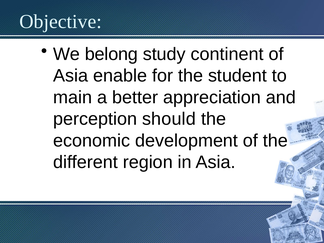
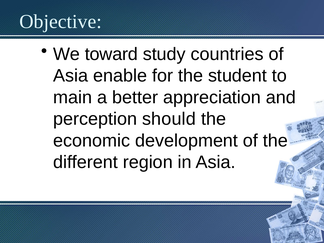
belong: belong -> toward
continent: continent -> countries
